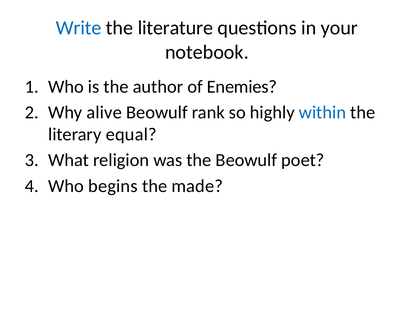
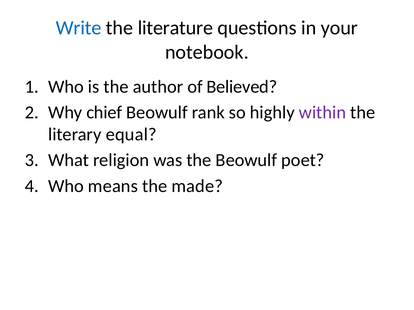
Enemies: Enemies -> Believed
alive: alive -> chief
within colour: blue -> purple
begins: begins -> means
